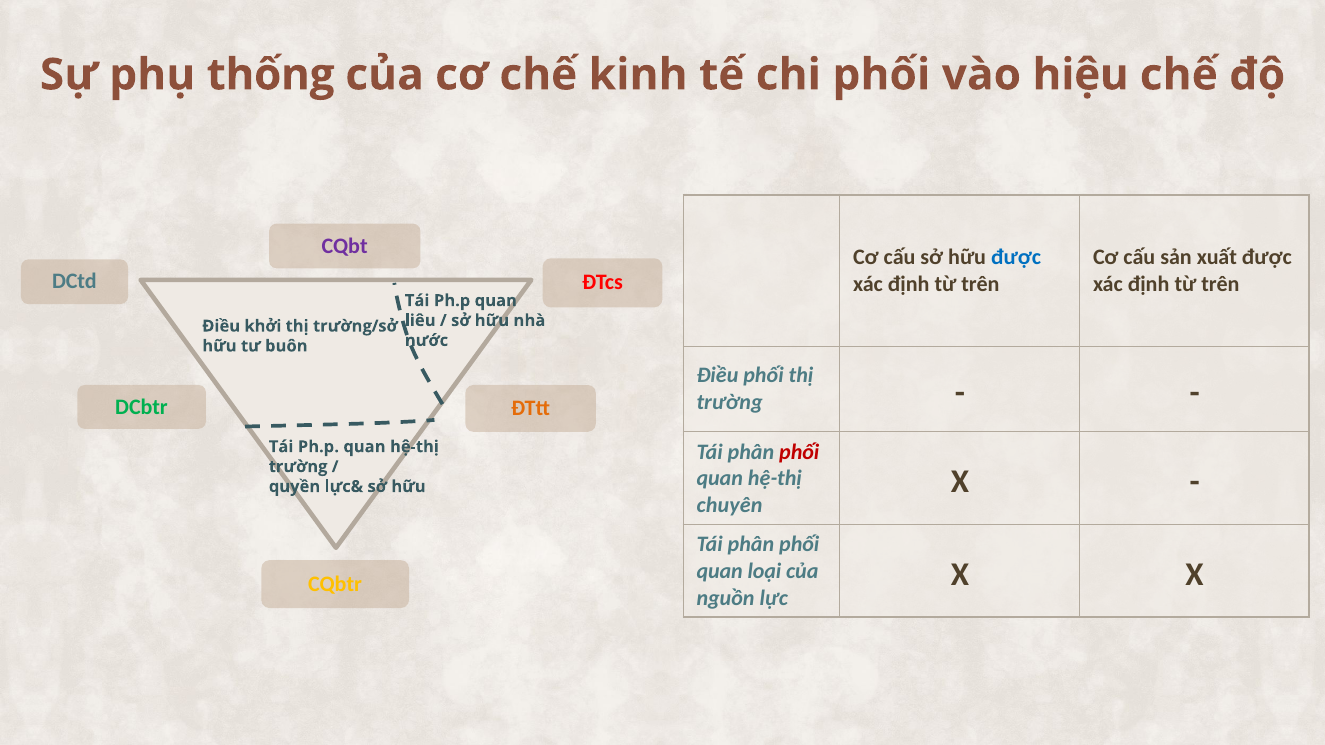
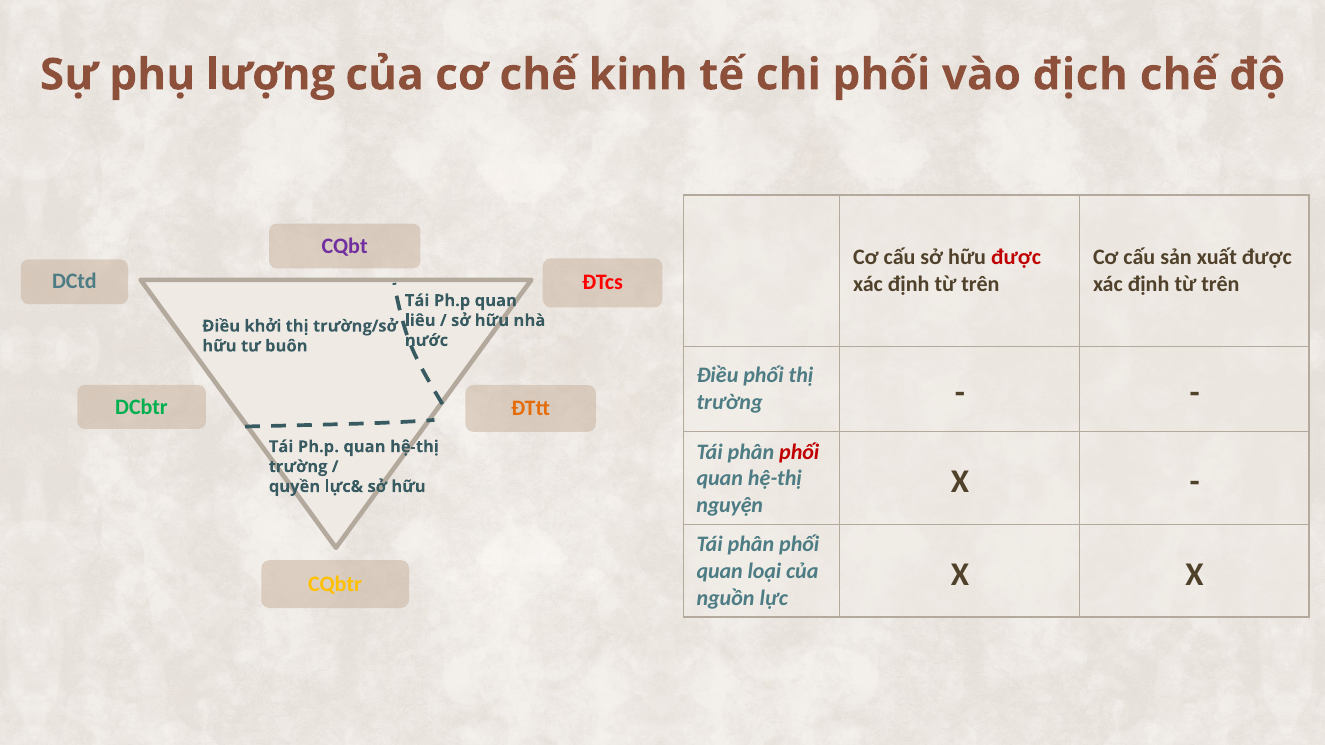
thống: thống -> lượng
hiệu: hiệu -> địch
được at (1016, 258) colour: blue -> red
chuyên: chuyên -> nguyện
